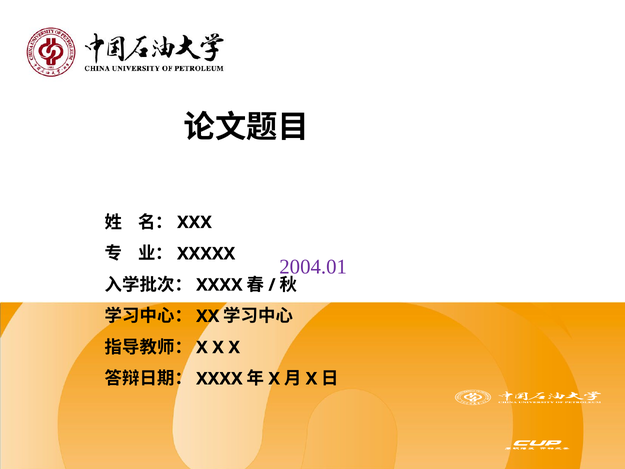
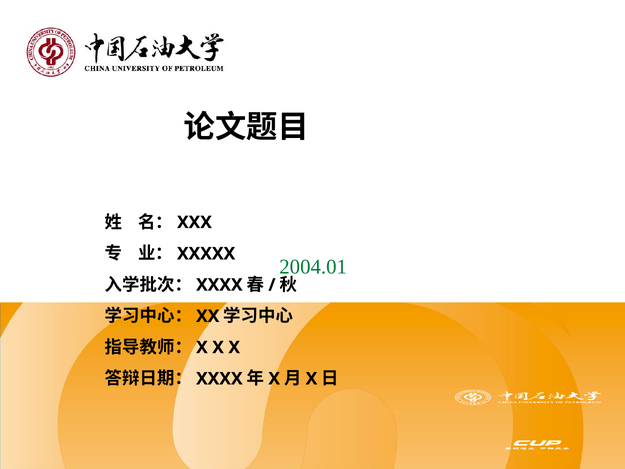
2004.01 colour: purple -> green
